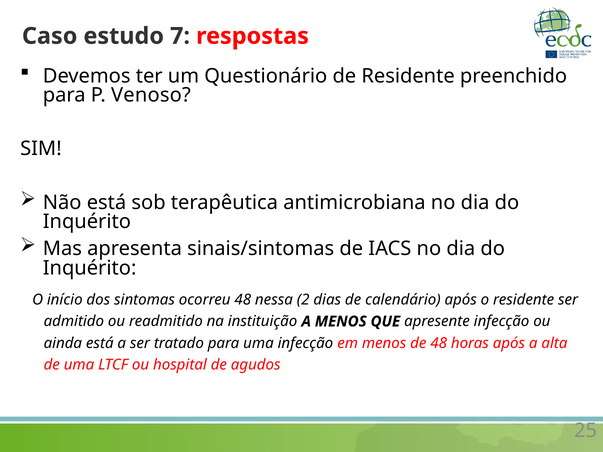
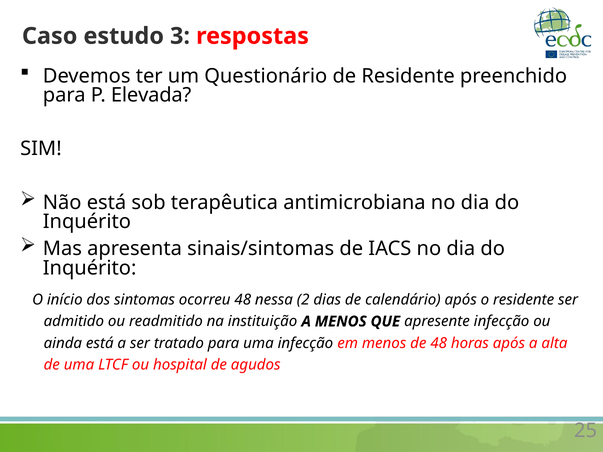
7: 7 -> 3
Venoso: Venoso -> Elevada
